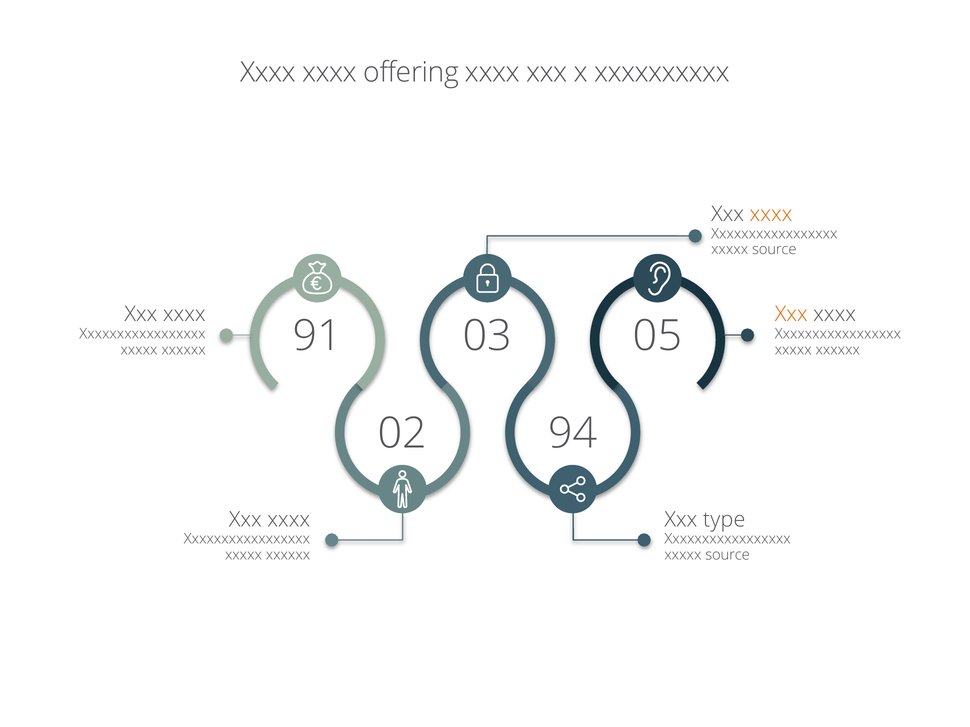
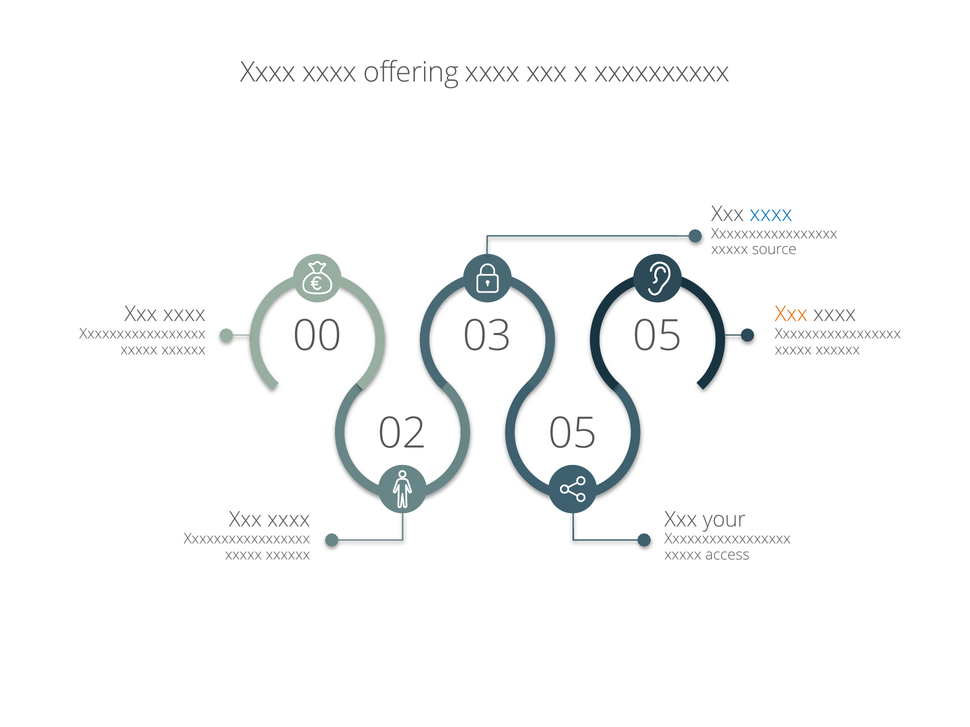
xxxx at (771, 214) colour: orange -> blue
91: 91 -> 00
02 94: 94 -> 05
type: type -> your
source at (728, 555): source -> access
